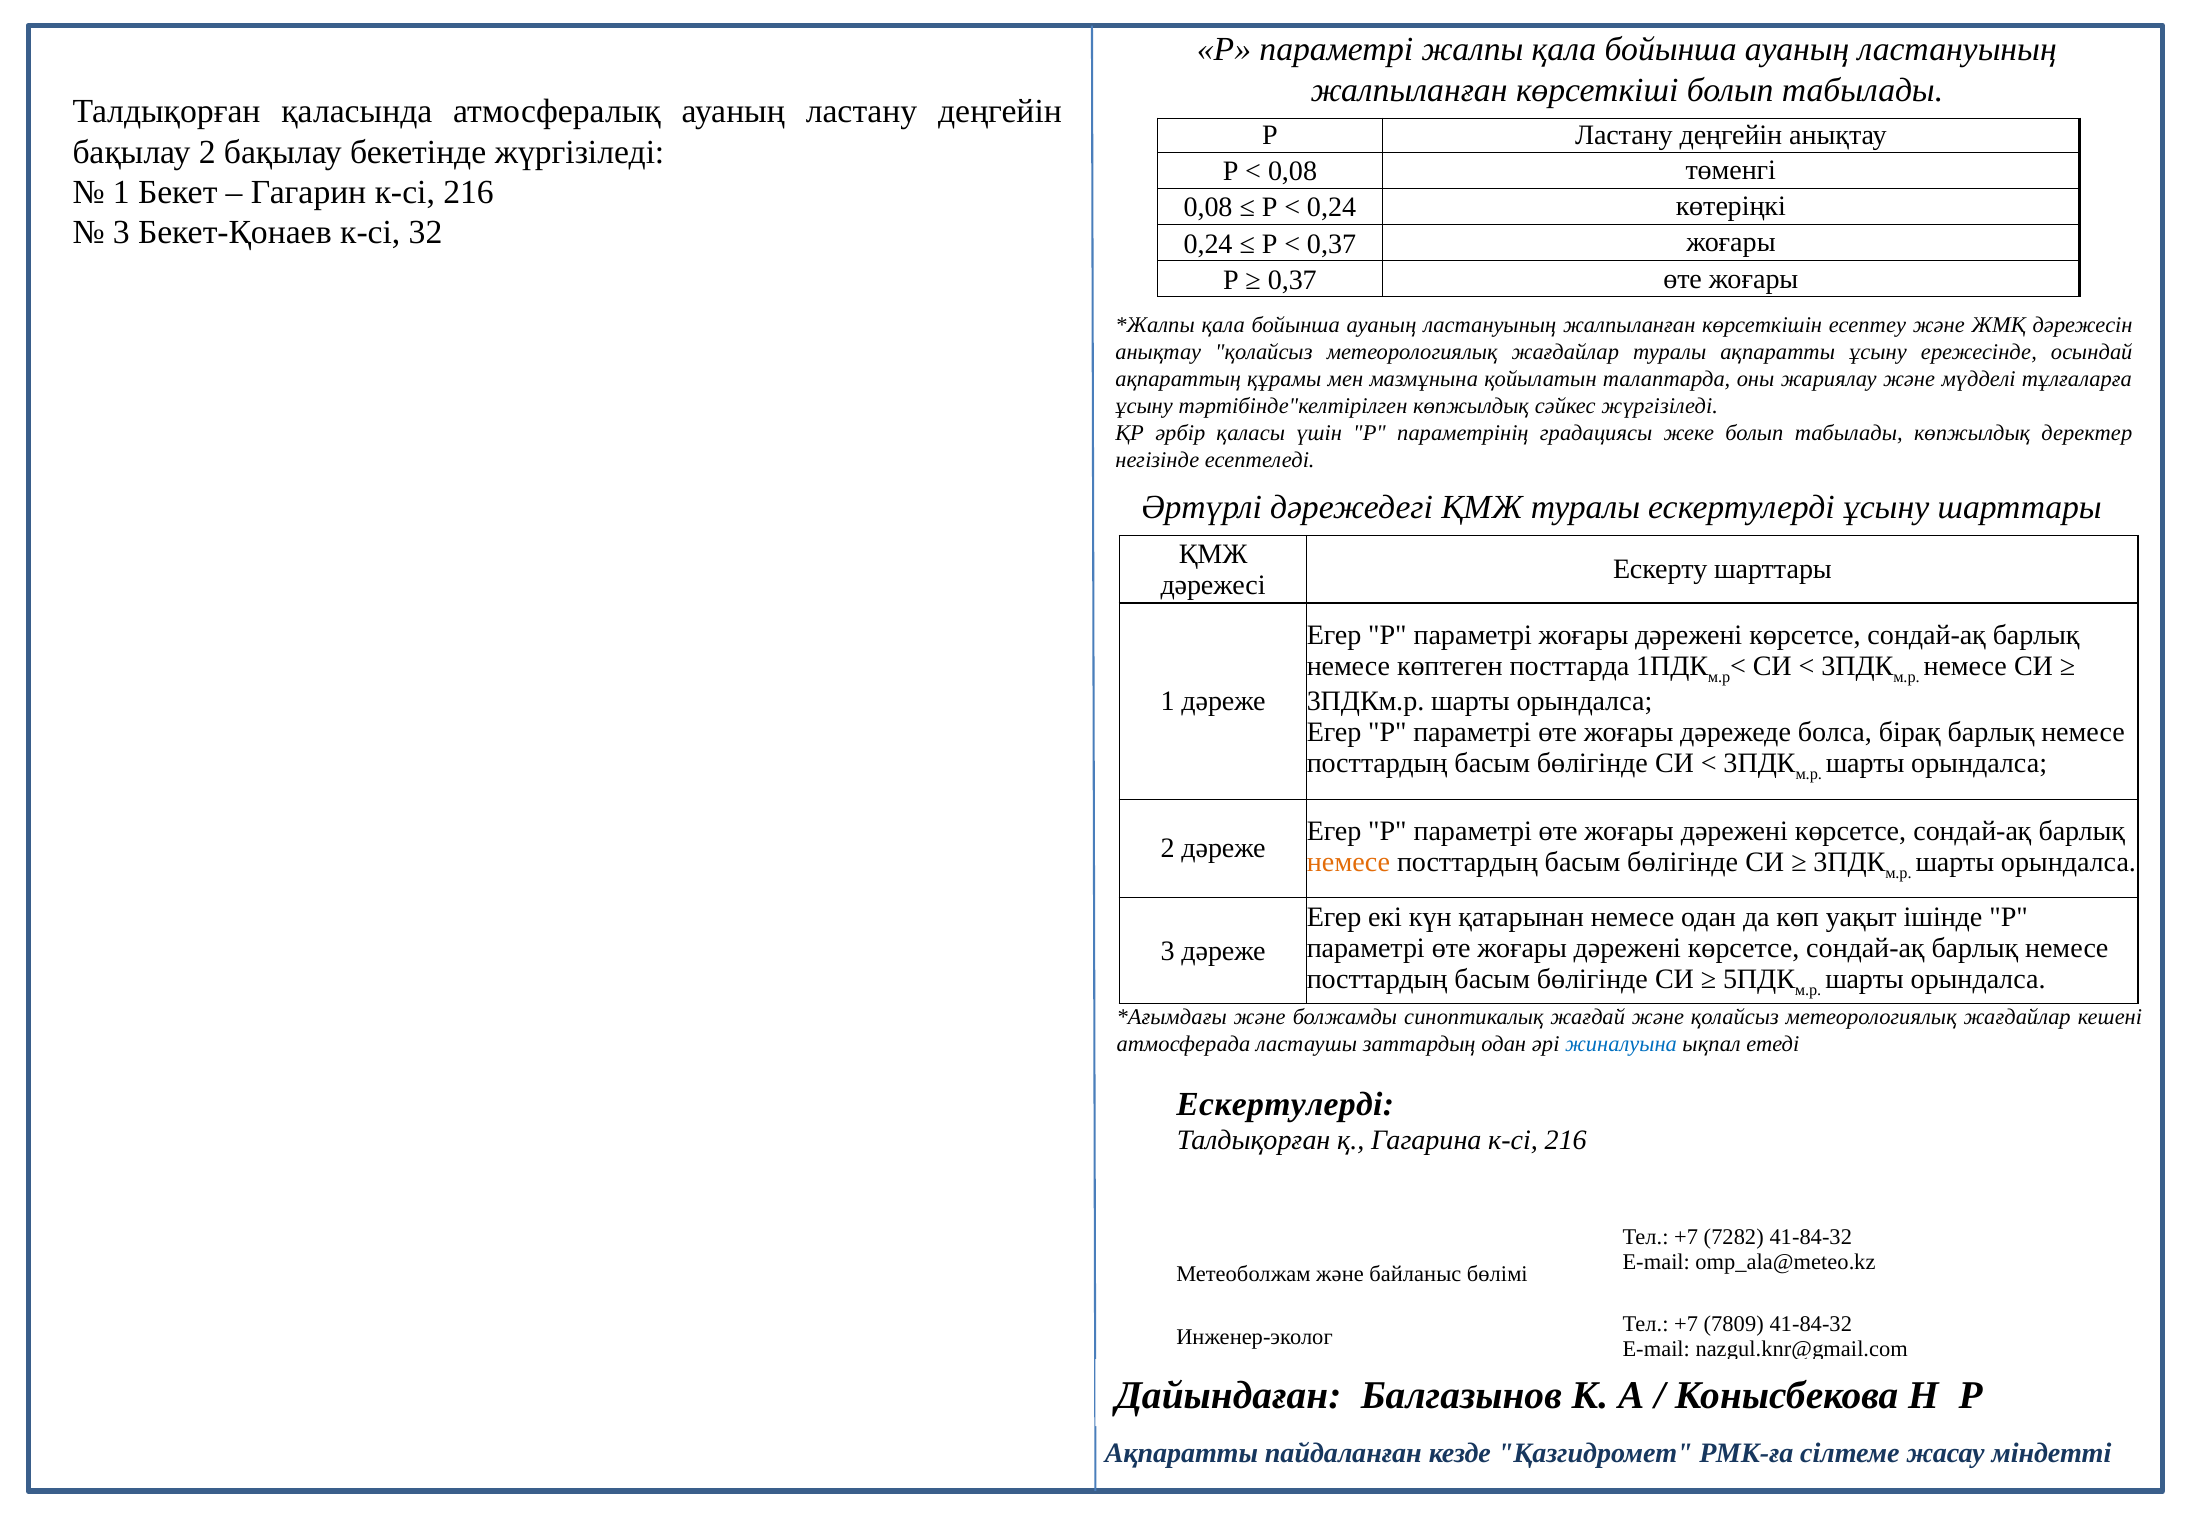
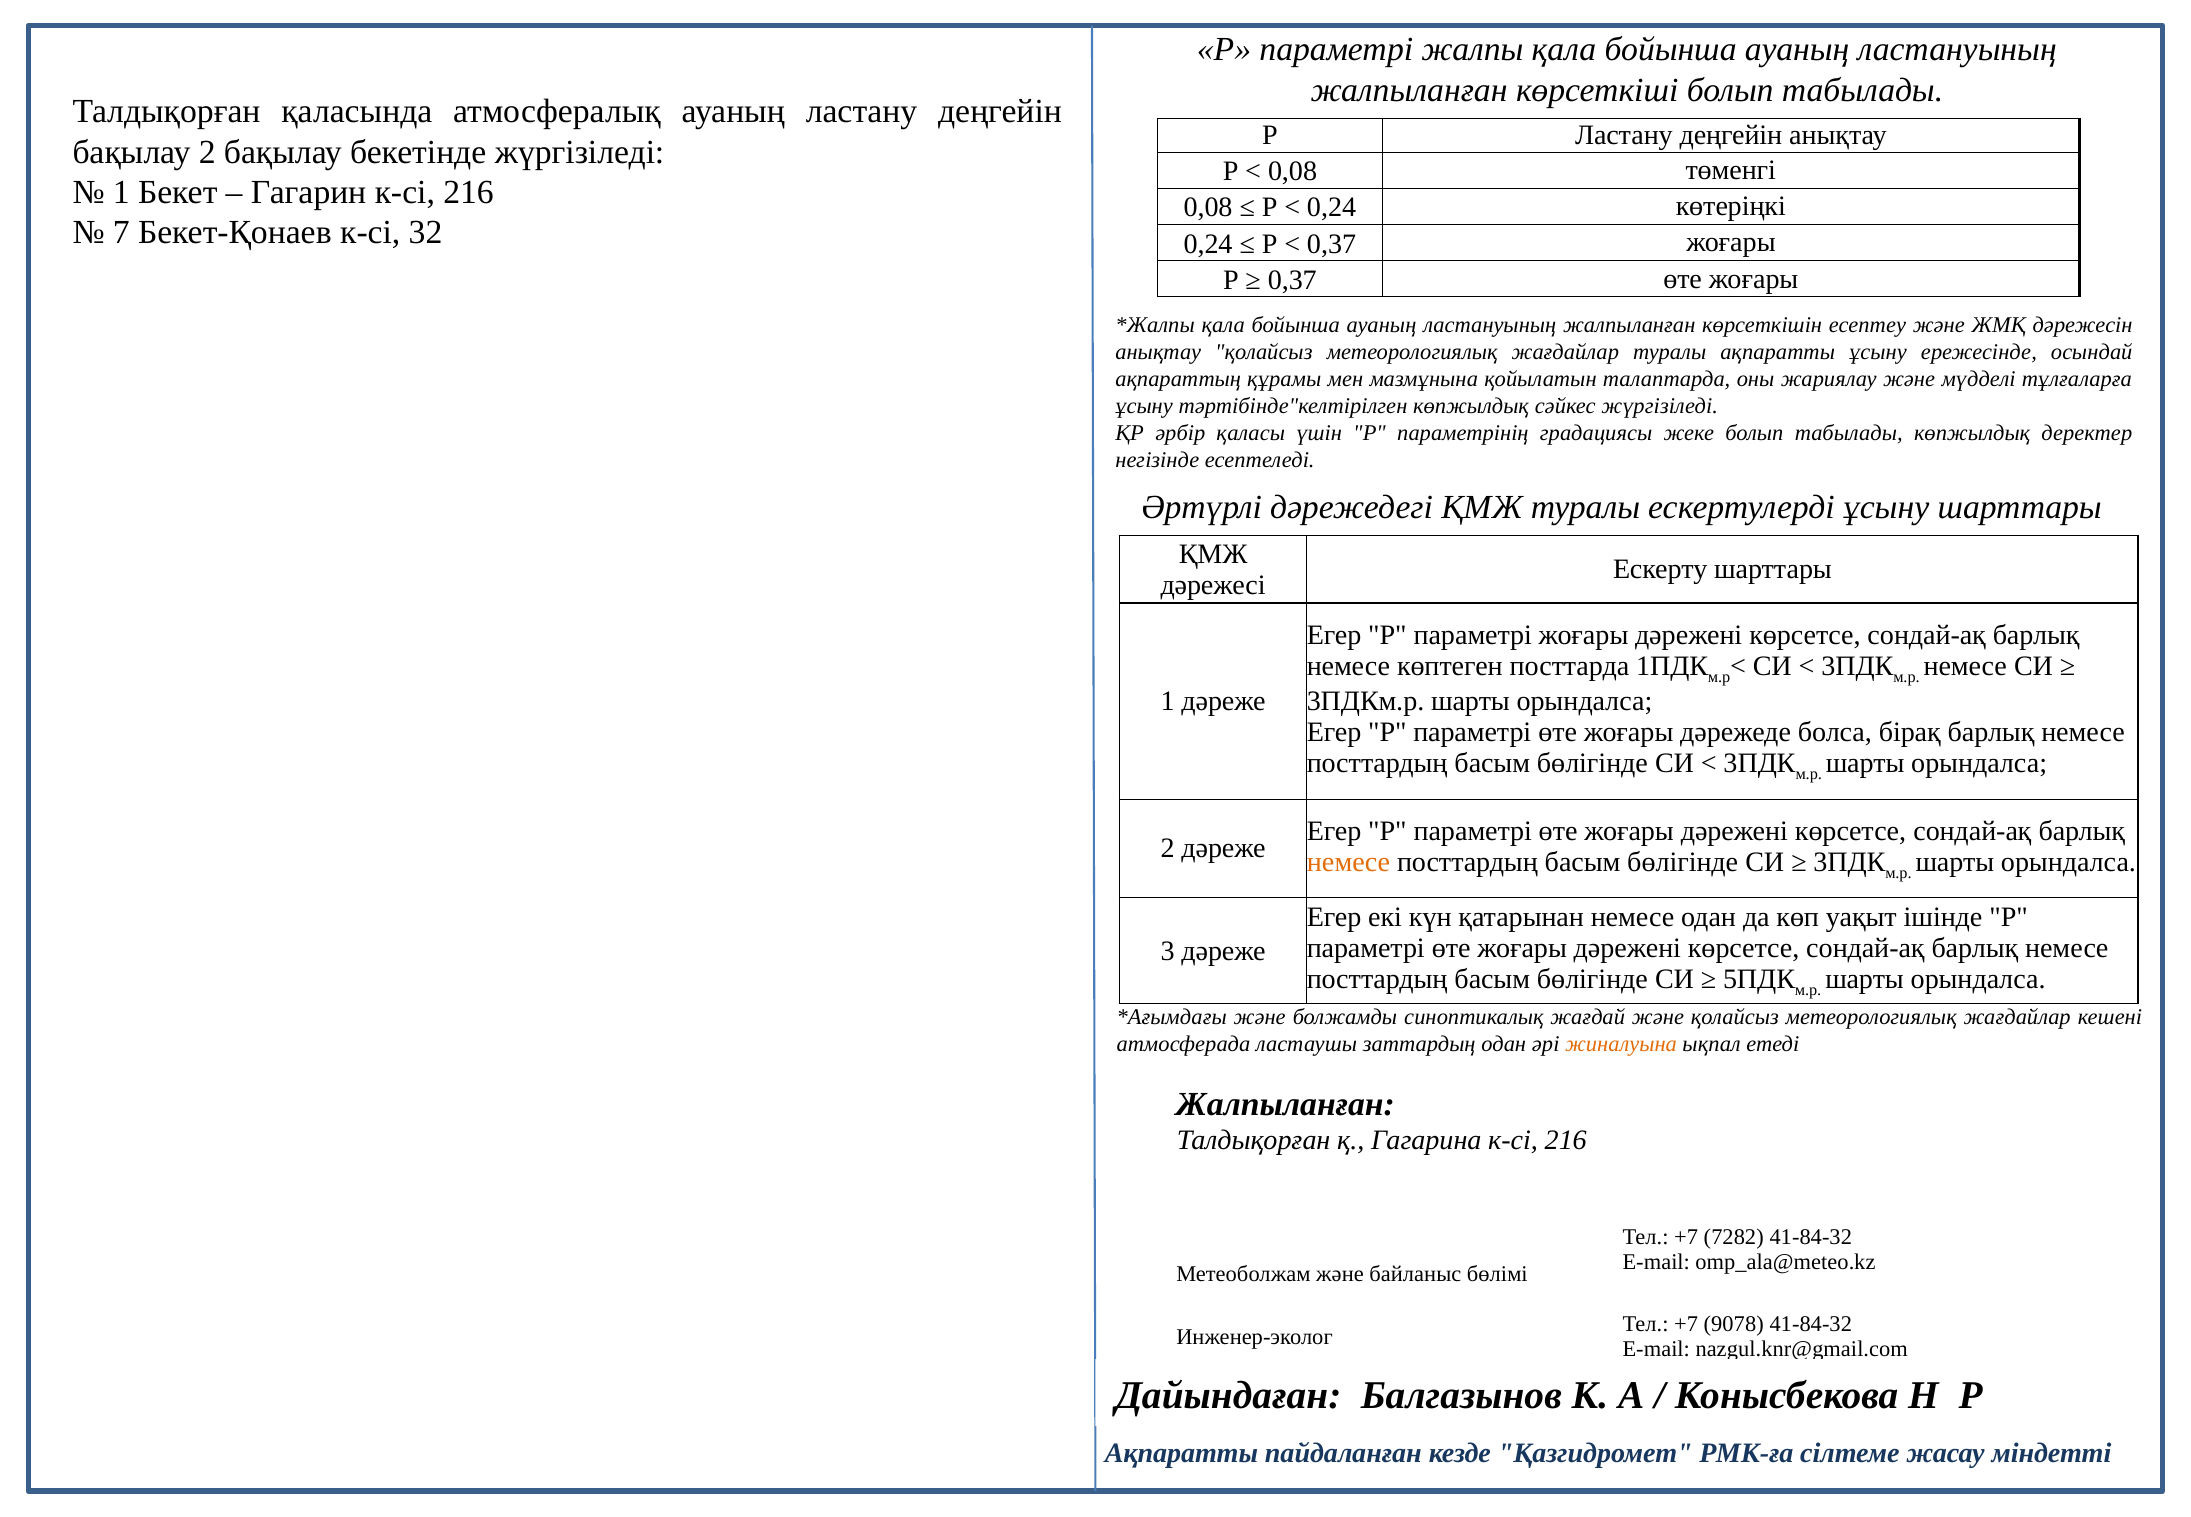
3 at (121, 233): 3 -> 7
жиналуына colour: blue -> orange
Ескертулерді at (1285, 1104): Ескертулерді -> Жалпыланған
7809: 7809 -> 9078
